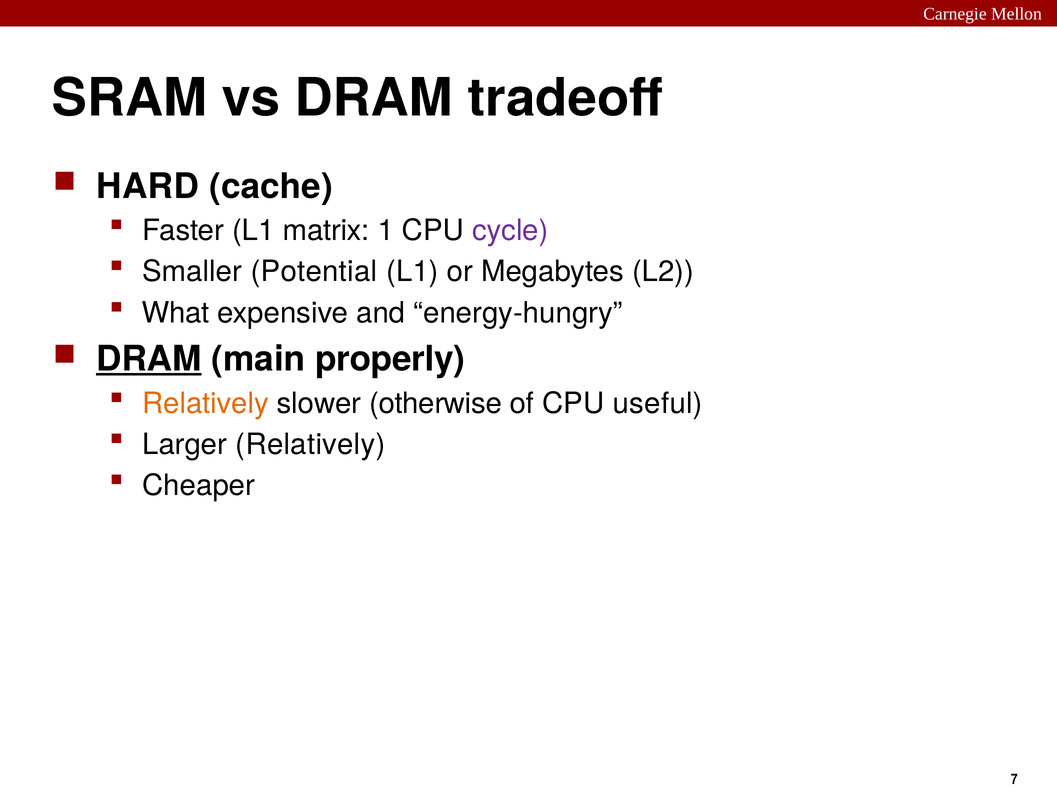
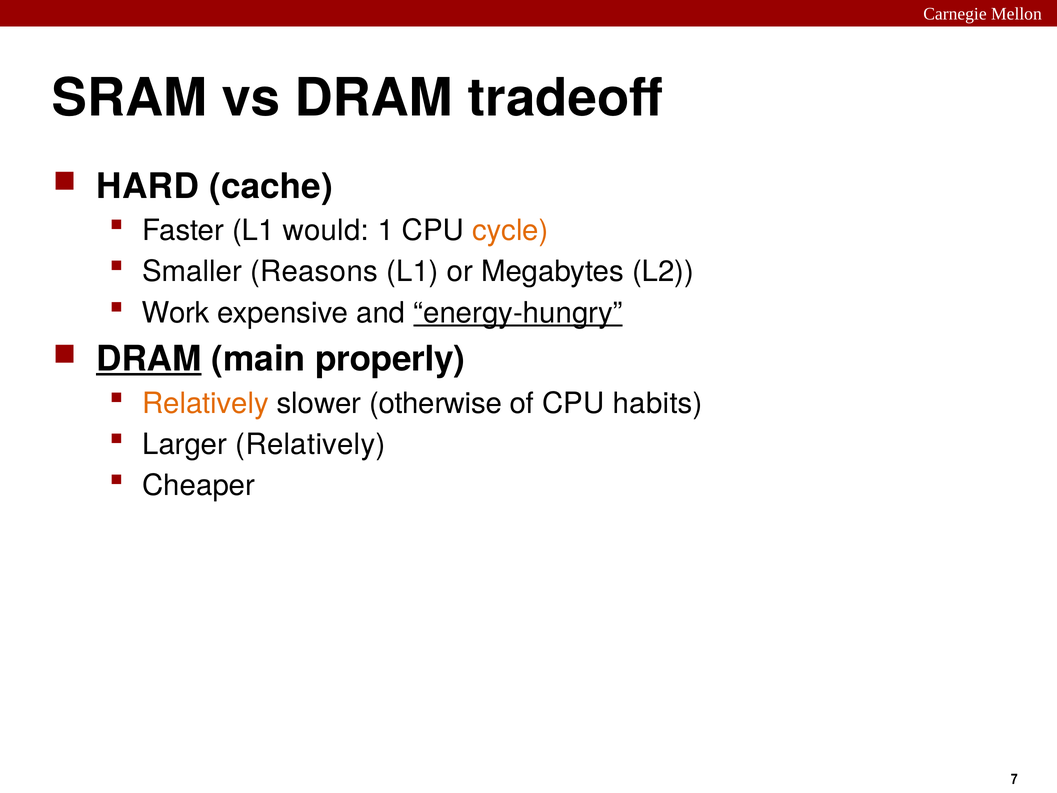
matrix: matrix -> would
cycle colour: purple -> orange
Potential: Potential -> Reasons
What: What -> Work
energy-hungry underline: none -> present
useful: useful -> habits
